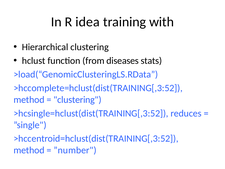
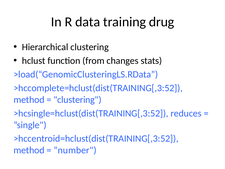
idea: idea -> data
with: with -> drug
diseases: diseases -> changes
